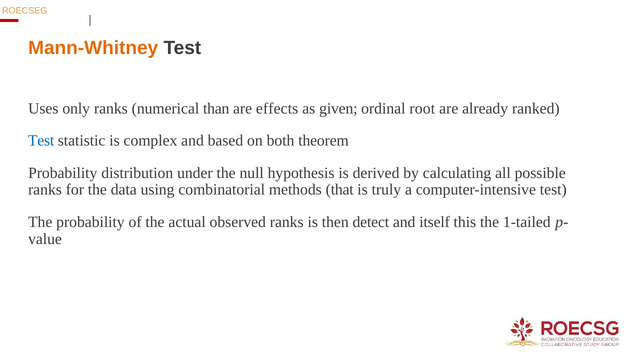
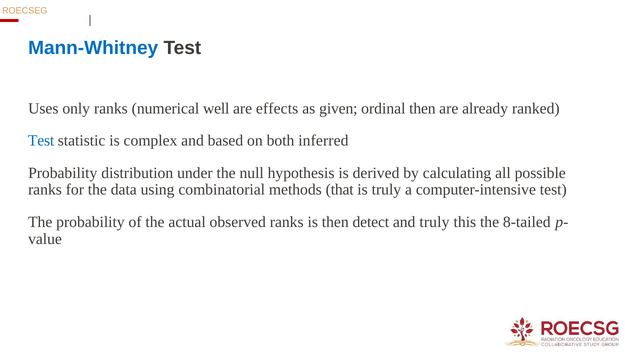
Mann-Whitney colour: orange -> blue
than: than -> well
ordinal root: root -> then
theorem: theorem -> inferred
and itself: itself -> truly
1-tailed: 1-tailed -> 8-tailed
